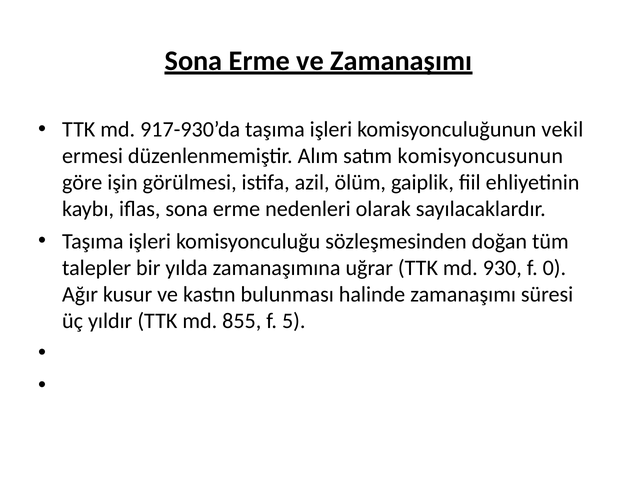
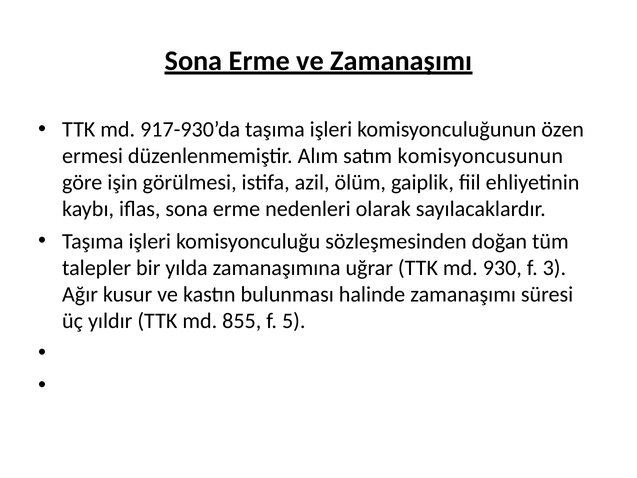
vekil: vekil -> özen
0: 0 -> 3
